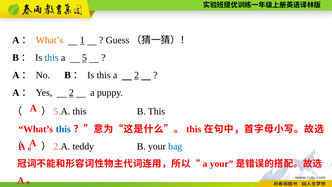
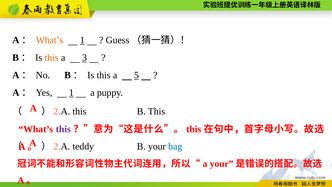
this at (52, 58) colour: blue -> orange
a 5: 5 -> 3
a 2: 2 -> 5
Yes 2: 2 -> 1
5 at (56, 111): 5 -> 2
this at (63, 129) colour: blue -> purple
